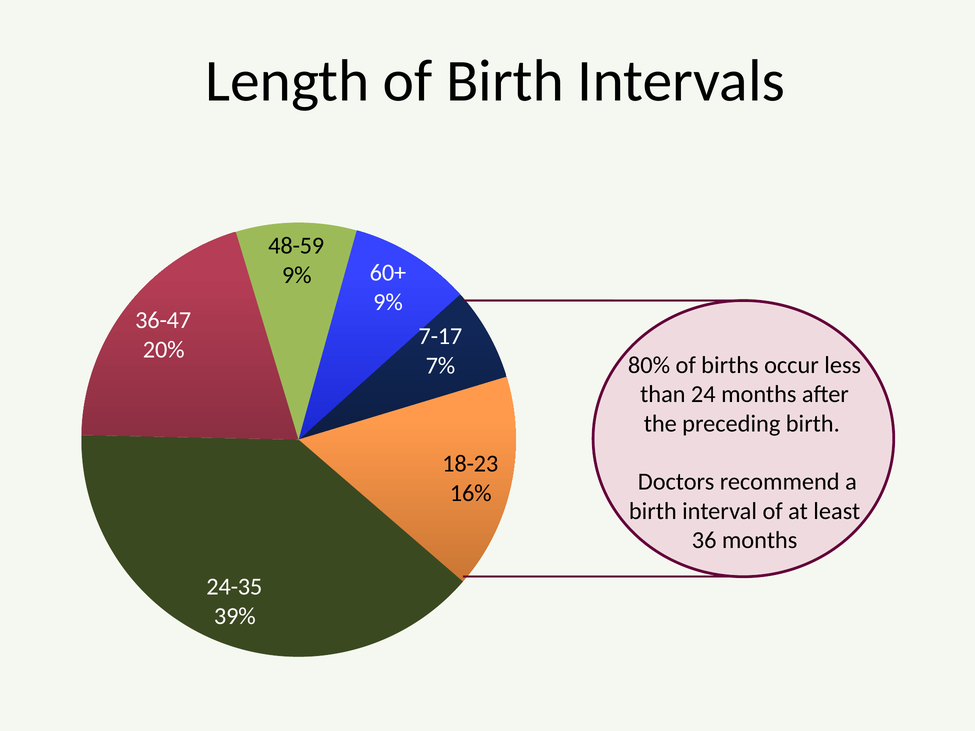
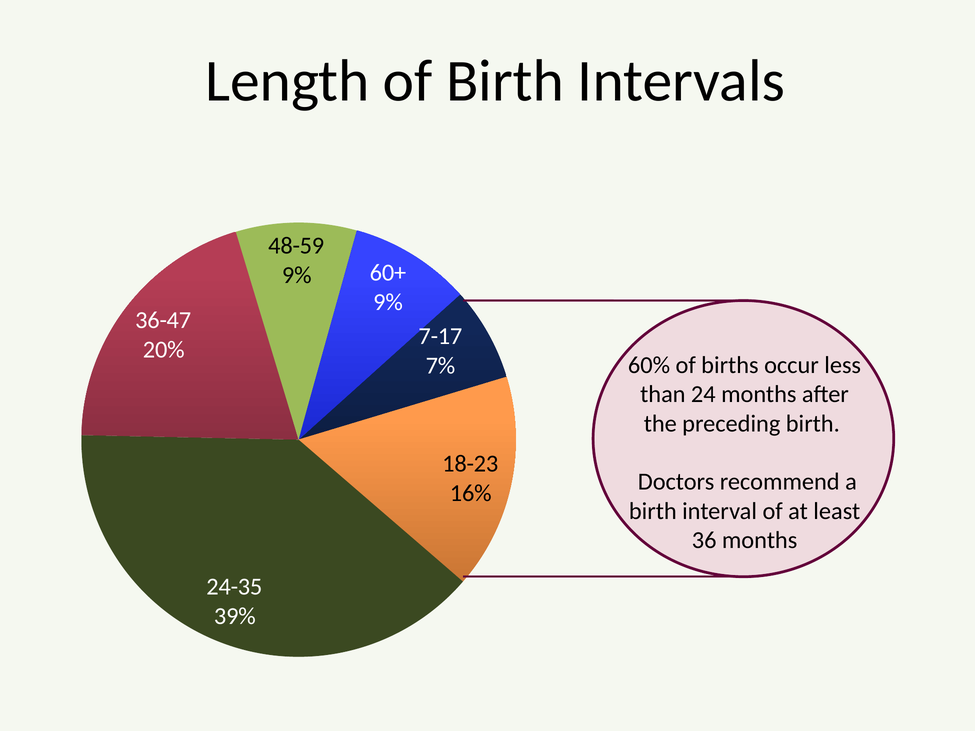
80%: 80% -> 60%
